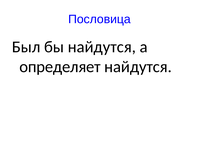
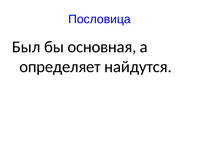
бы найдутся: найдутся -> основная
